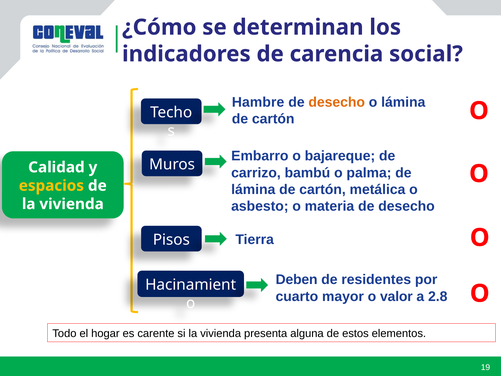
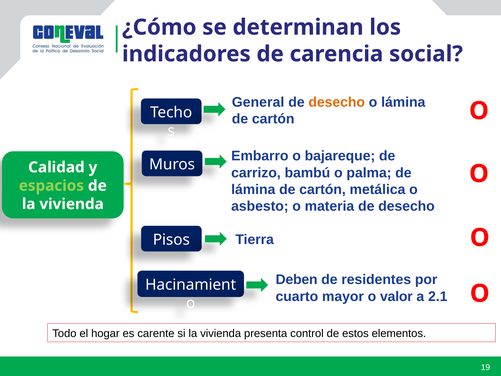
Hambre: Hambre -> General
espacios colour: yellow -> light green
2.8: 2.8 -> 2.1
alguna: alguna -> control
